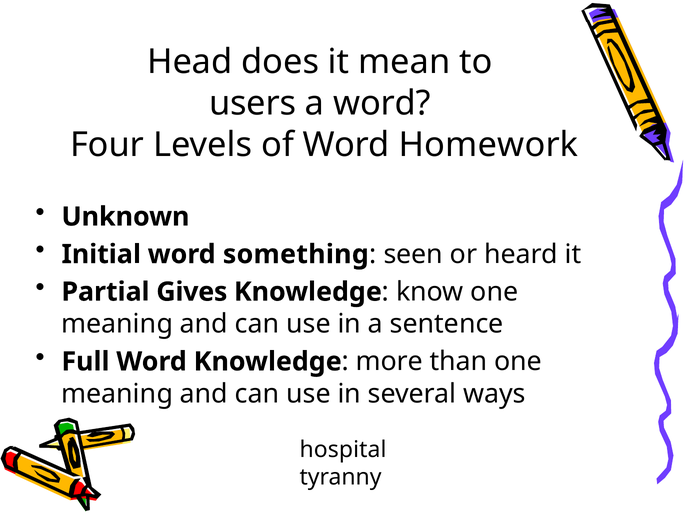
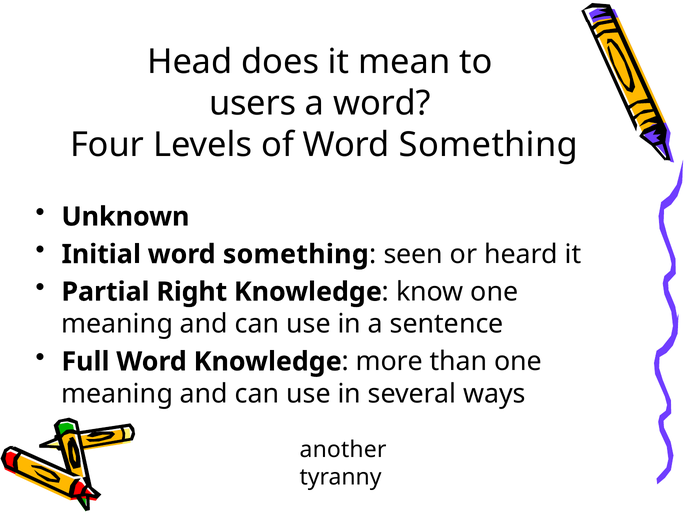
of Word Homework: Homework -> Something
Gives: Gives -> Right
hospital: hospital -> another
